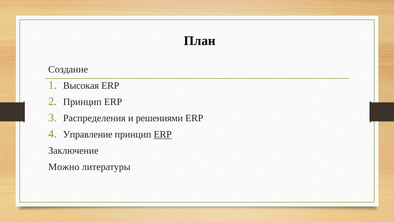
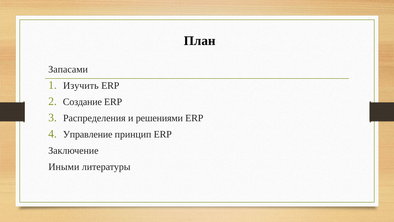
Создание: Создание -> Запасами
Высокая: Высокая -> Изучить
Принцип at (82, 102): Принцип -> Создание
ERP at (163, 134) underline: present -> none
Можно: Можно -> Иными
